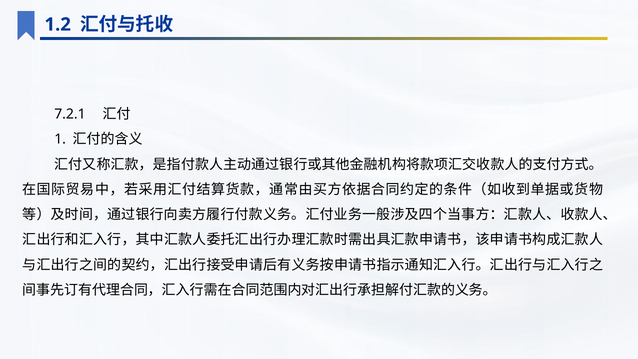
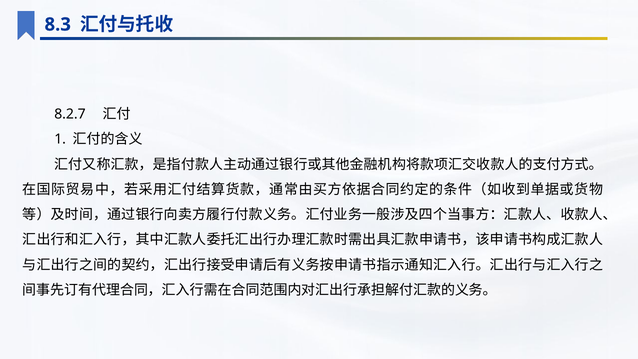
1.2: 1.2 -> 8.3
7.2.1: 7.2.1 -> 8.2.7
